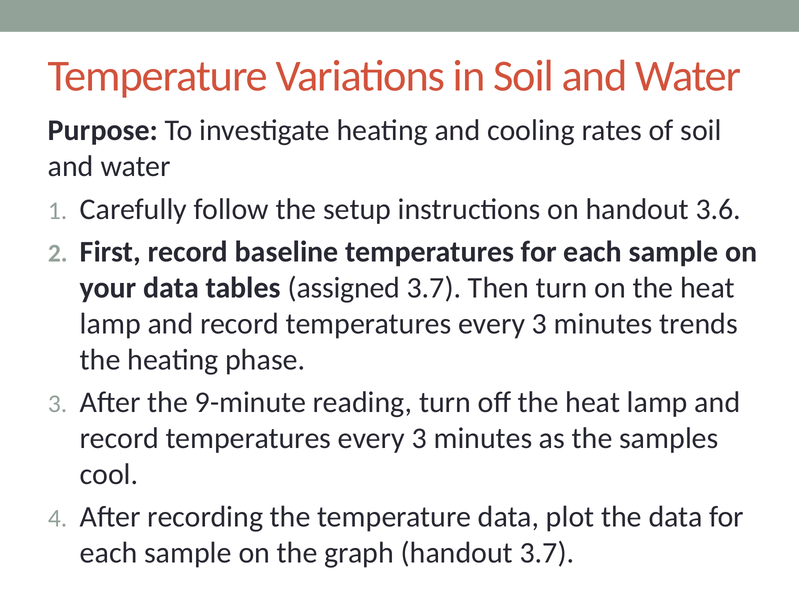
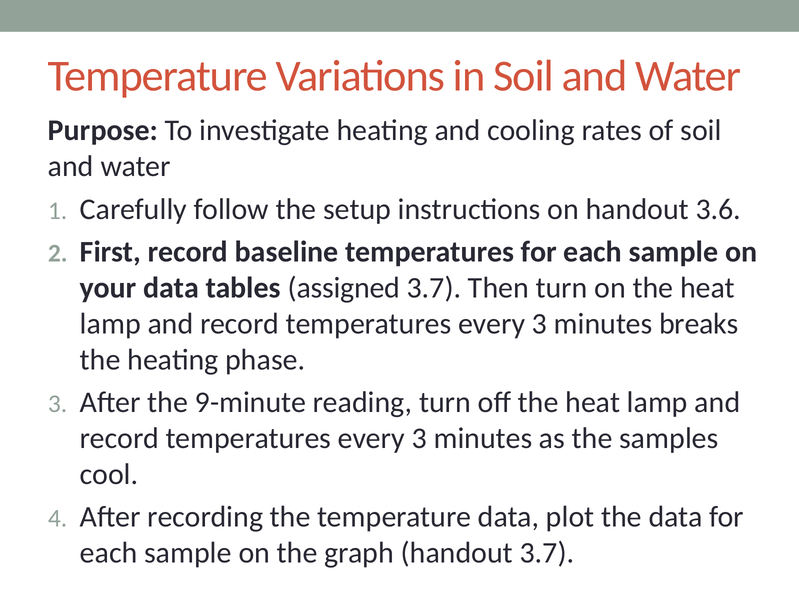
trends: trends -> breaks
